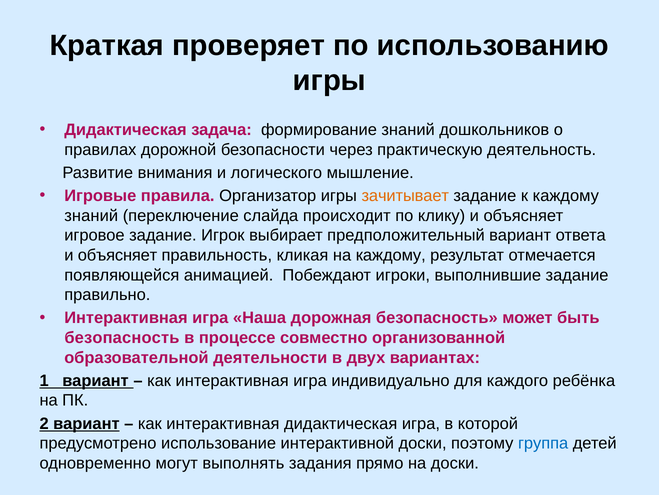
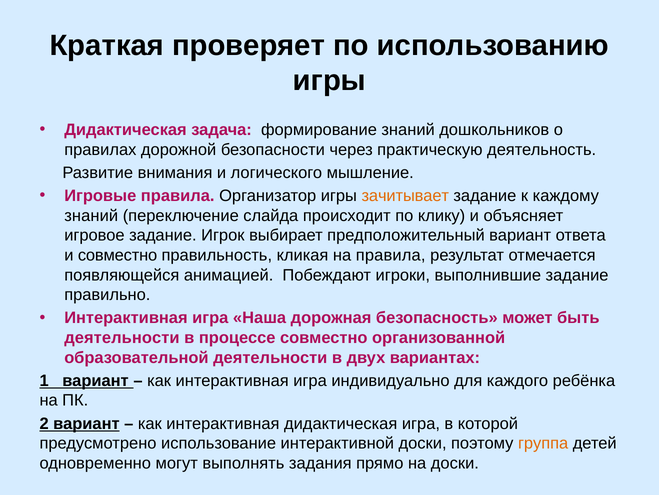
объясняет at (118, 255): объясняет -> совместно
на каждому: каждому -> правила
безопасность at (122, 337): безопасность -> деятельности
группа colour: blue -> orange
